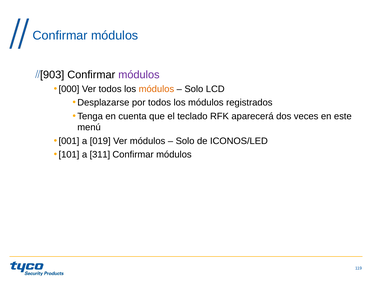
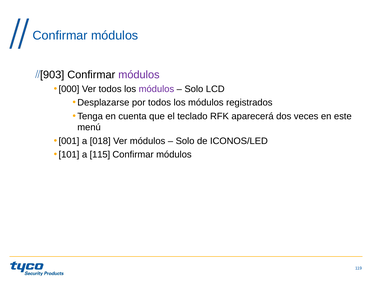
módulos at (156, 89) colour: orange -> purple
019: 019 -> 018
311: 311 -> 115
